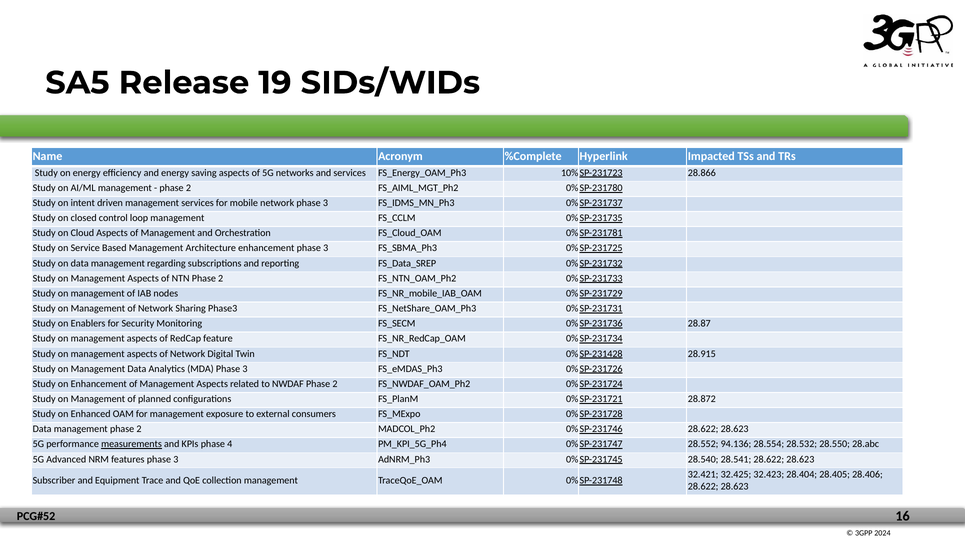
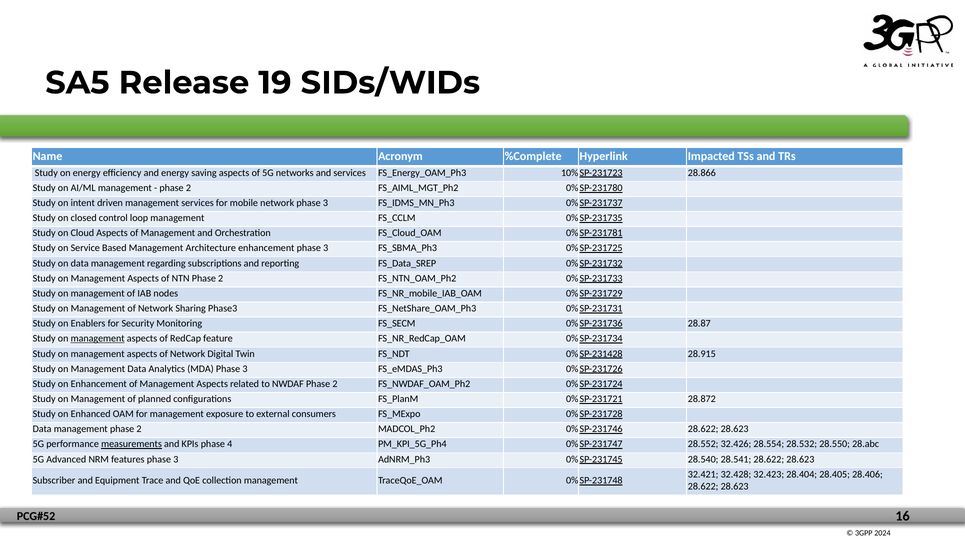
management at (98, 338) underline: none -> present
94.136: 94.136 -> 32.426
32.425: 32.425 -> 32.428
